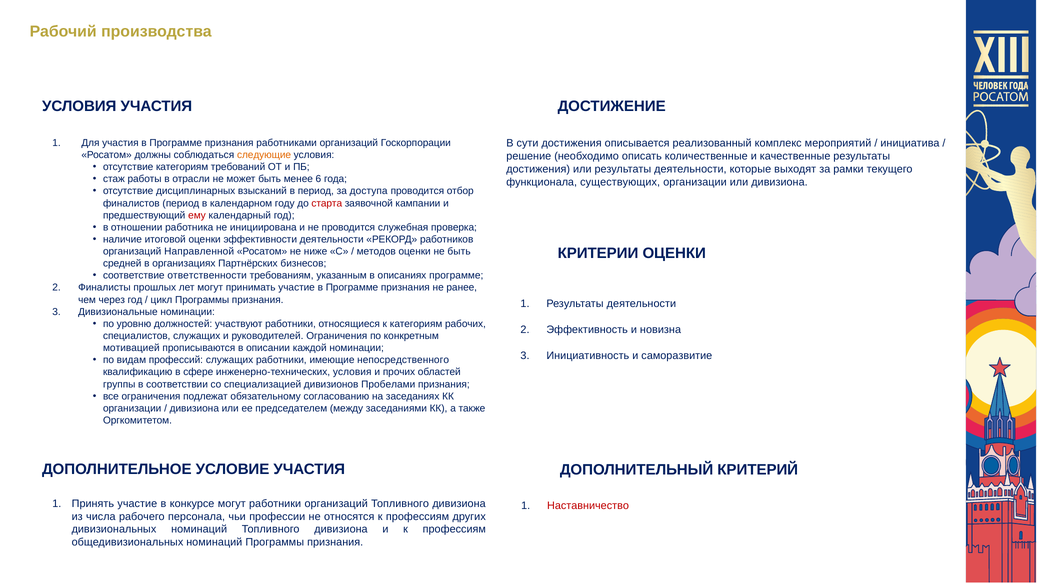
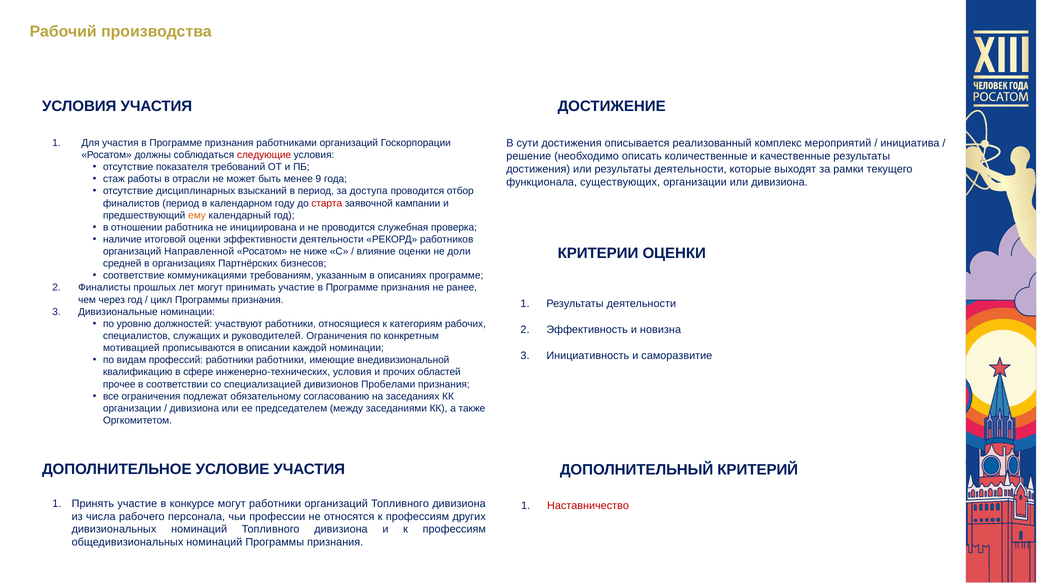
следующие colour: orange -> red
отсутствие категориям: категориям -> показателя
6: 6 -> 9
ему colour: red -> orange
методов: методов -> влияние
не быть: быть -> доли
ответственности: ответственности -> коммуникациями
профессий служащих: служащих -> работники
непосредственного: непосредственного -> внедивизиональной
группы: группы -> прочее
